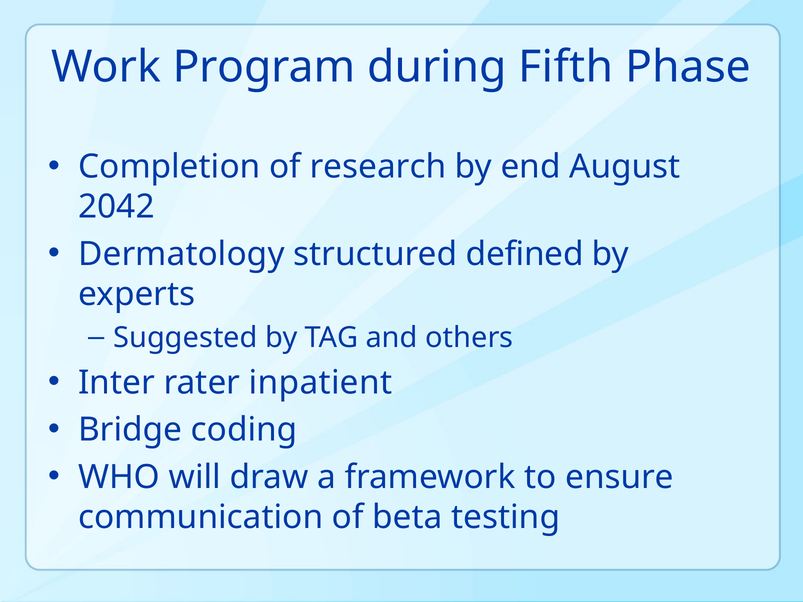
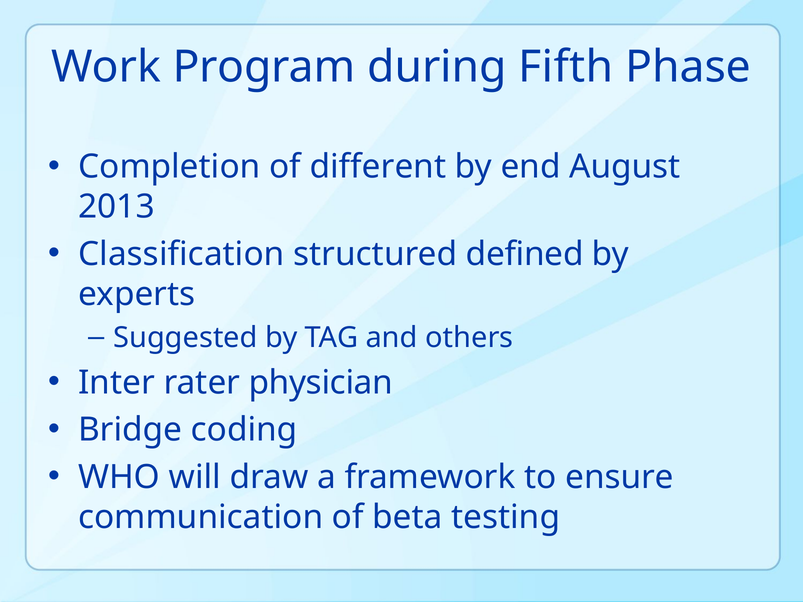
research: research -> different
2042: 2042 -> 2013
Dermatology: Dermatology -> Classification
inpatient: inpatient -> physician
